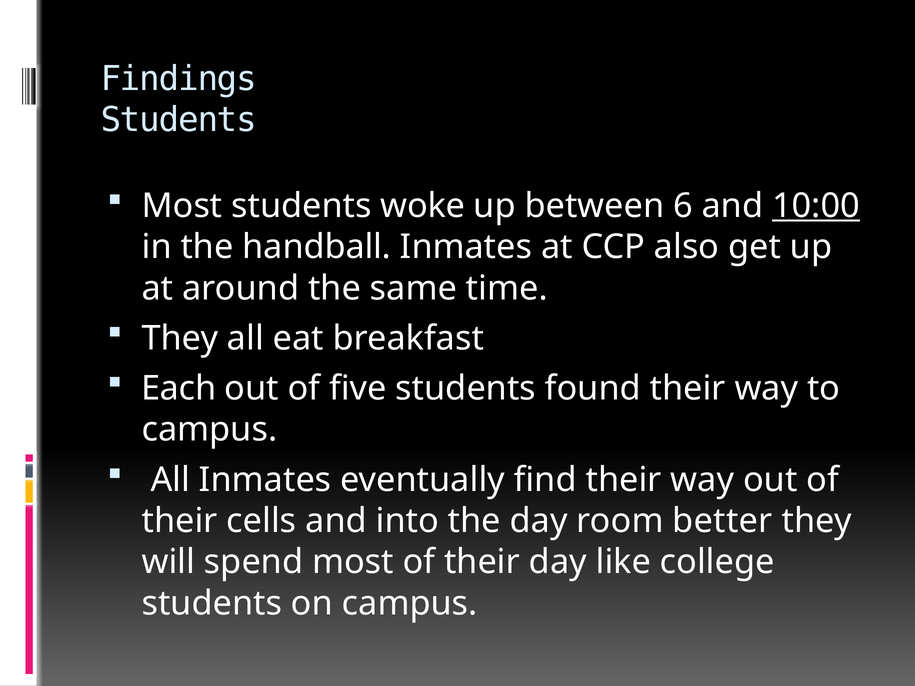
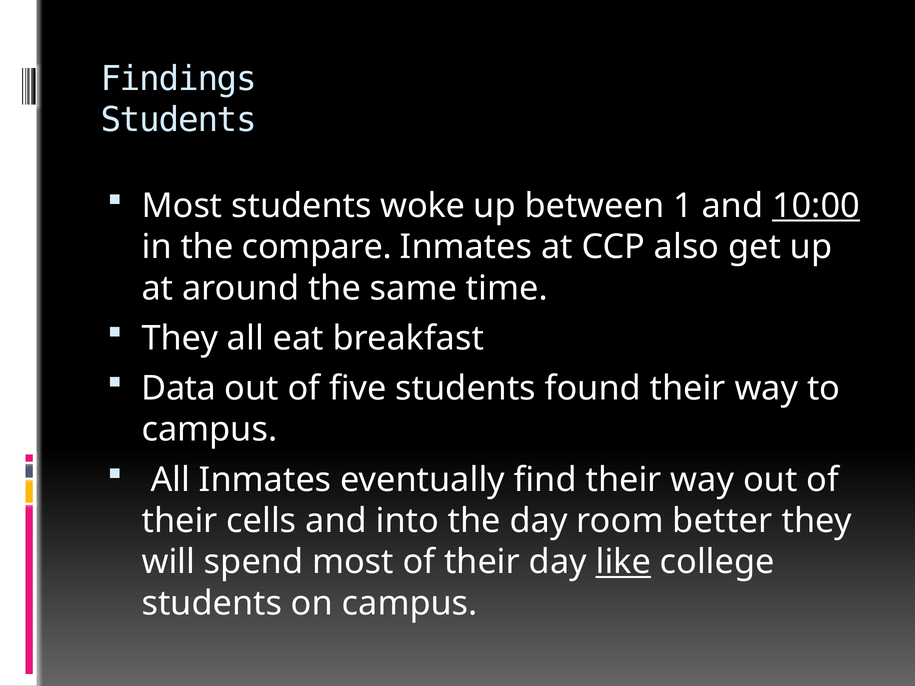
6: 6 -> 1
handball: handball -> compare
Each: Each -> Data
like underline: none -> present
